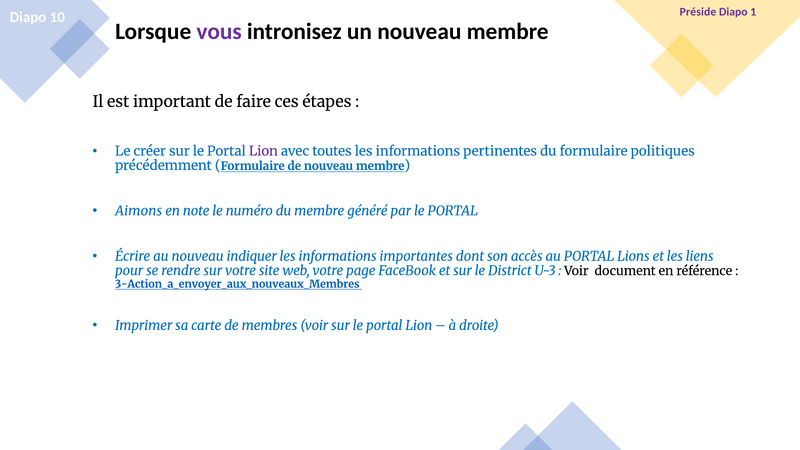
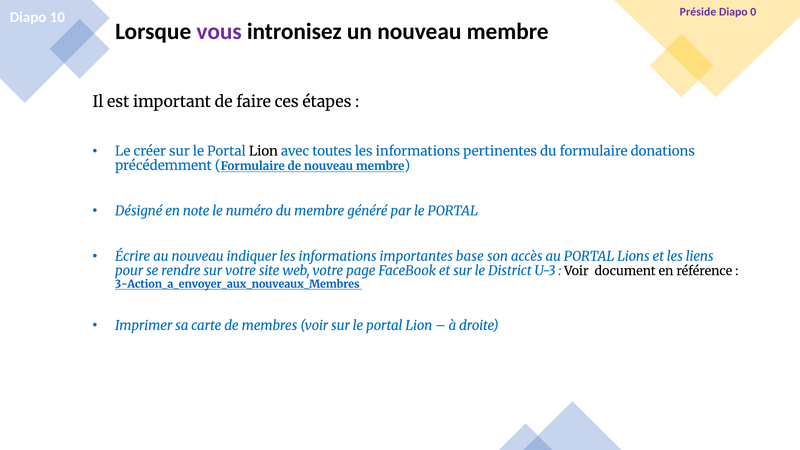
1: 1 -> 0
Lion at (263, 151) colour: purple -> black
politiques: politiques -> donations
Aimons: Aimons -> Désigné
dont: dont -> base
